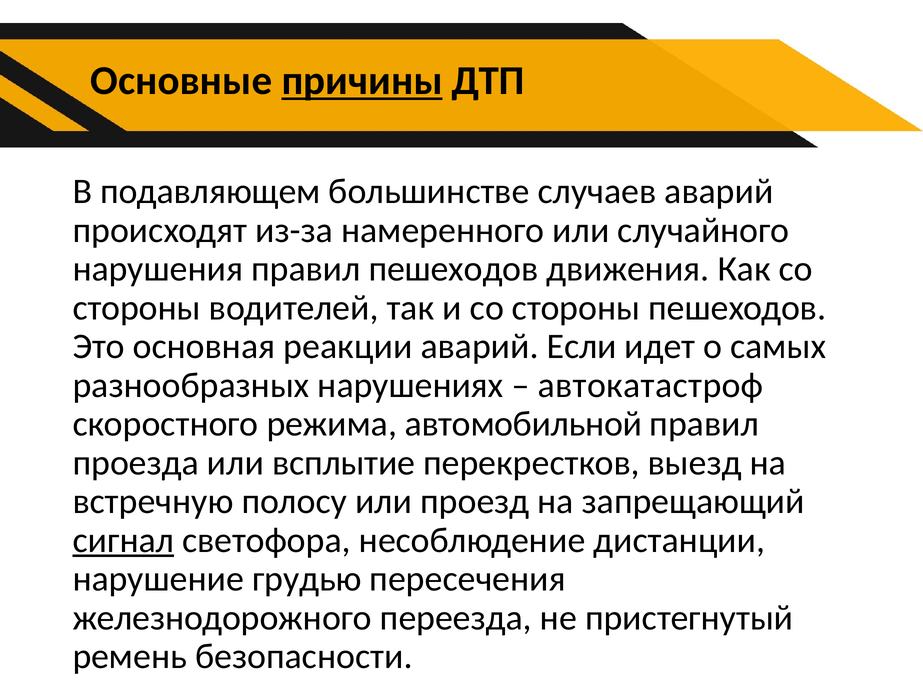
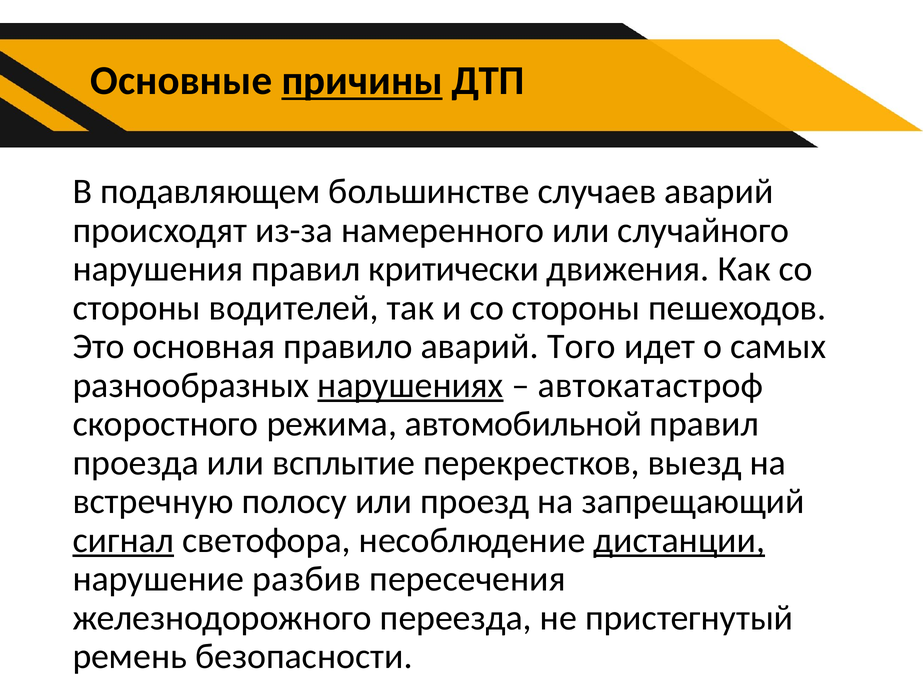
правил пешеходов: пешеходов -> критически
реакции: реакции -> правило
Если: Если -> Того
нарушениях underline: none -> present
дистанции underline: none -> present
грудью: грудью -> разбив
